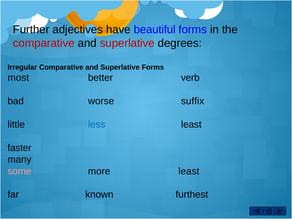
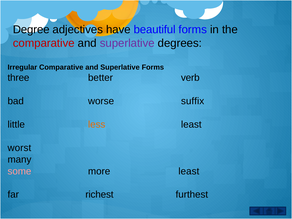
Further: Further -> Degree
superlative at (127, 43) colour: red -> purple
most: most -> three
less colour: blue -> orange
faster: faster -> worst
known: known -> richest
